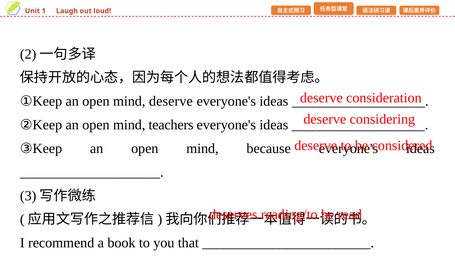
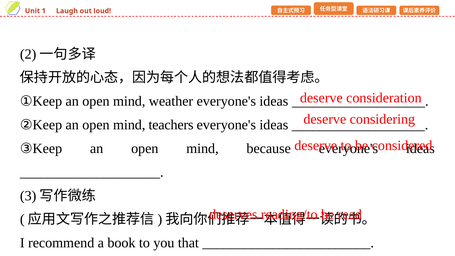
mind deserve: deserve -> weather
